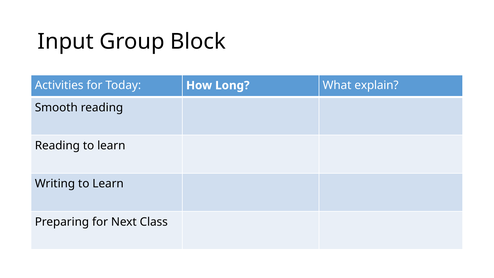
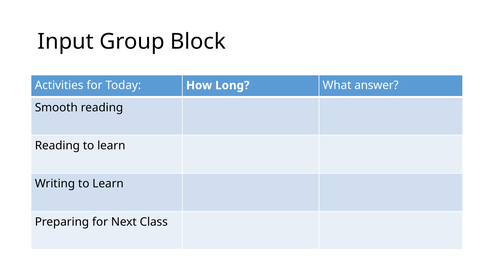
explain: explain -> answer
